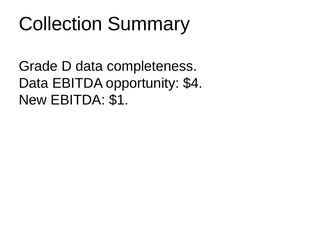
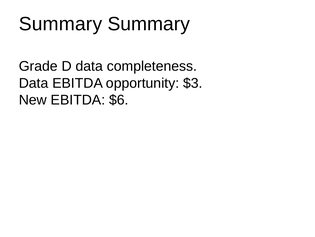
Collection at (61, 24): Collection -> Summary
$4: $4 -> $3
$1: $1 -> $6
